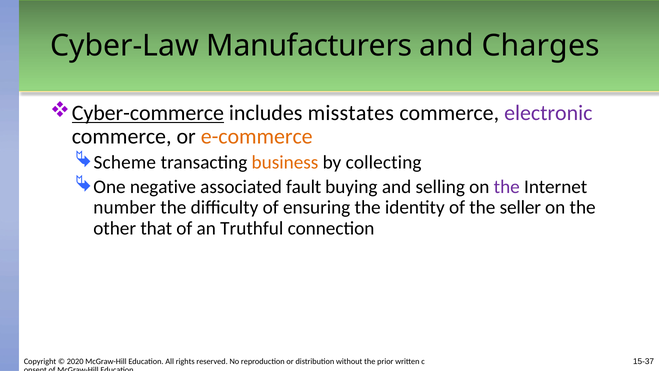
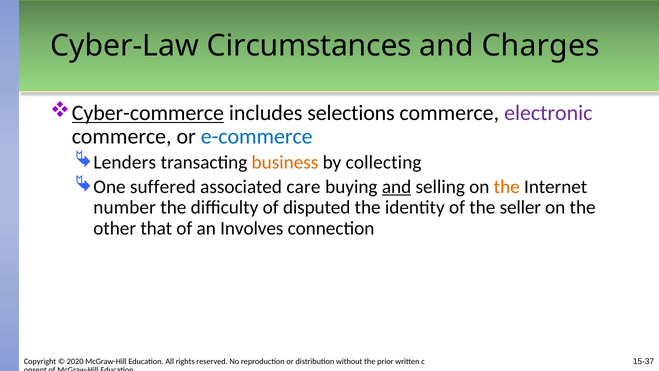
Manufacturers: Manufacturers -> Circumstances
misstates: misstates -> selections
e-commerce colour: orange -> blue
Scheme: Scheme -> Lenders
negative: negative -> suffered
fault: fault -> care
and at (397, 187) underline: none -> present
the at (507, 187) colour: purple -> orange
ensuring: ensuring -> disputed
Truthful: Truthful -> Involves
